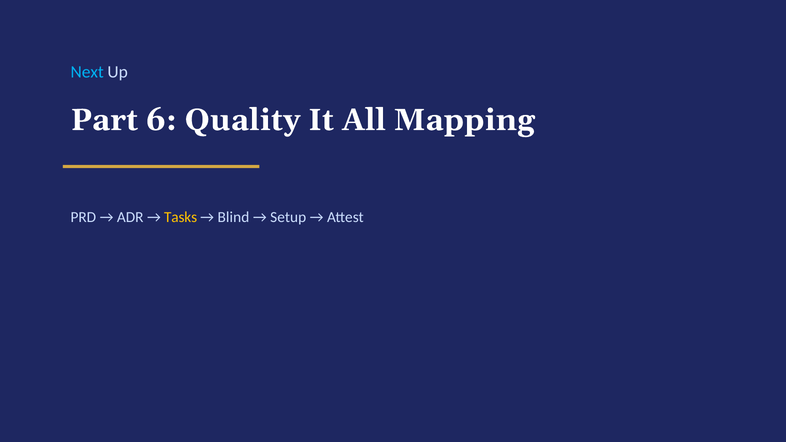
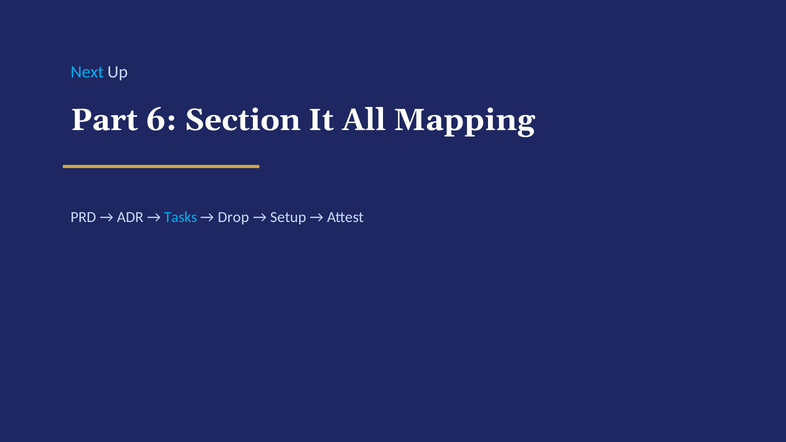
Quality: Quality -> Section
Tasks colour: yellow -> light blue
Blind: Blind -> Drop
